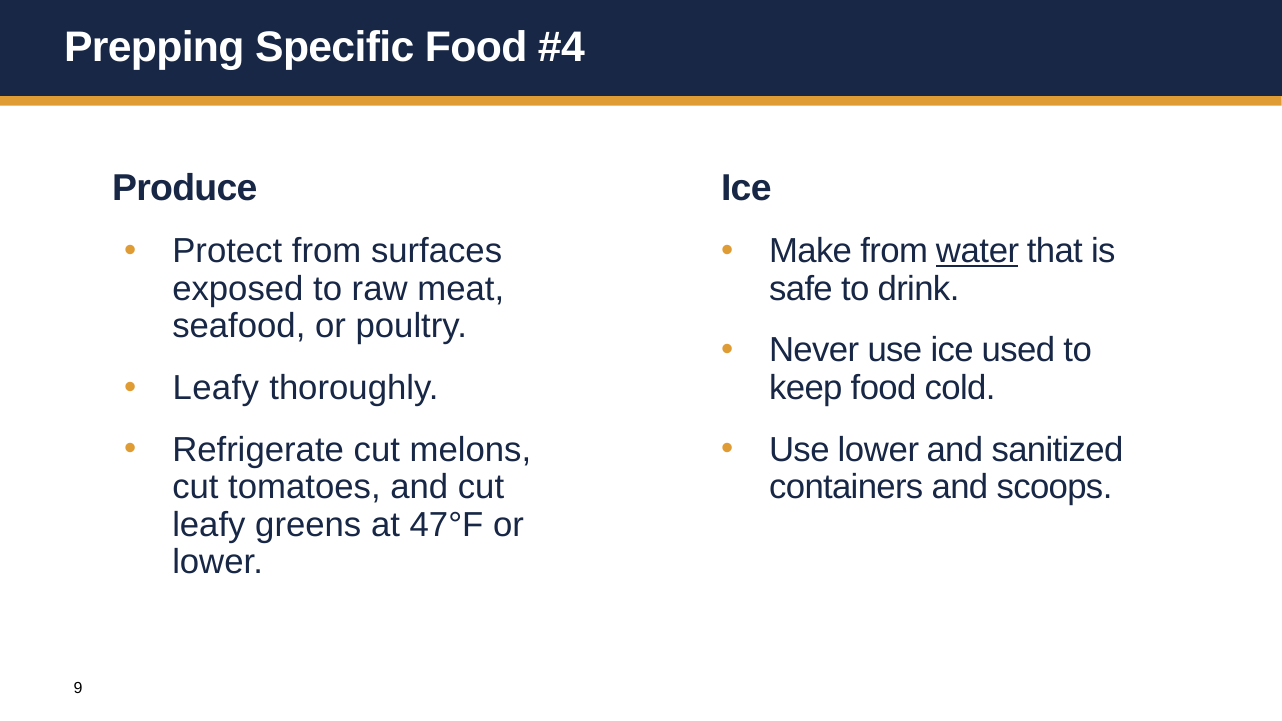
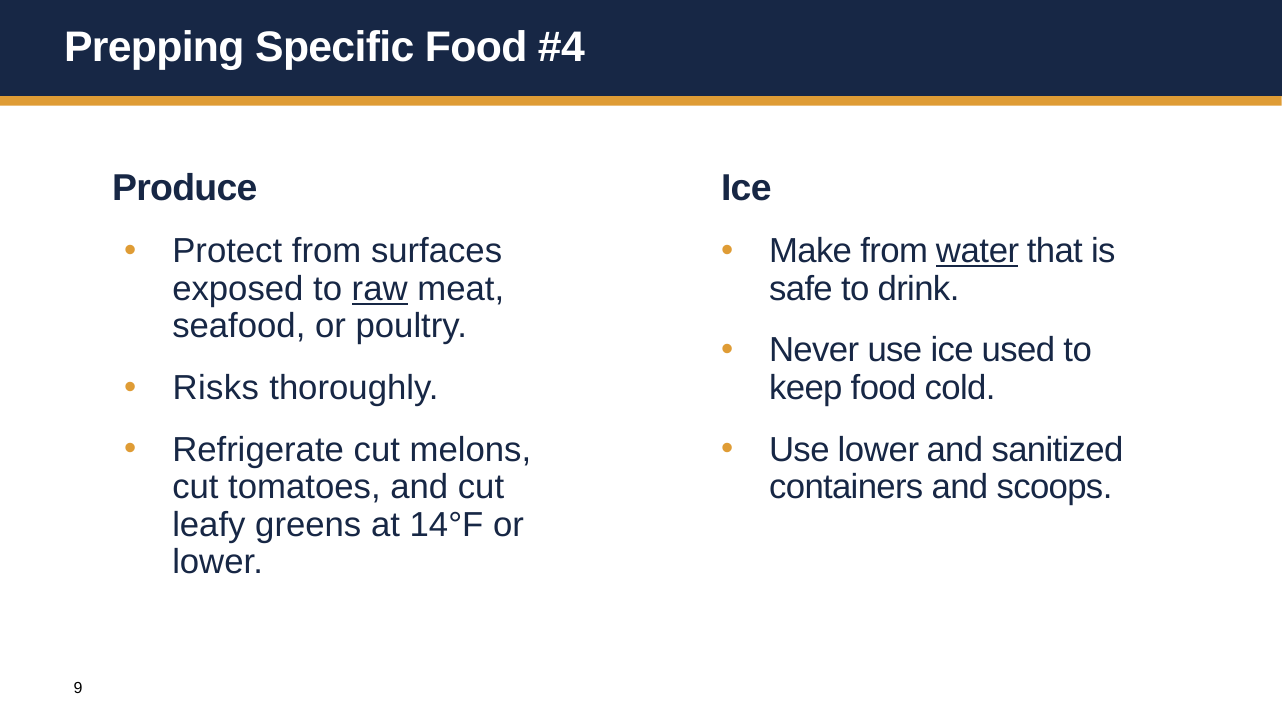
raw underline: none -> present
Leafy at (216, 388): Leafy -> Risks
47°F: 47°F -> 14°F
